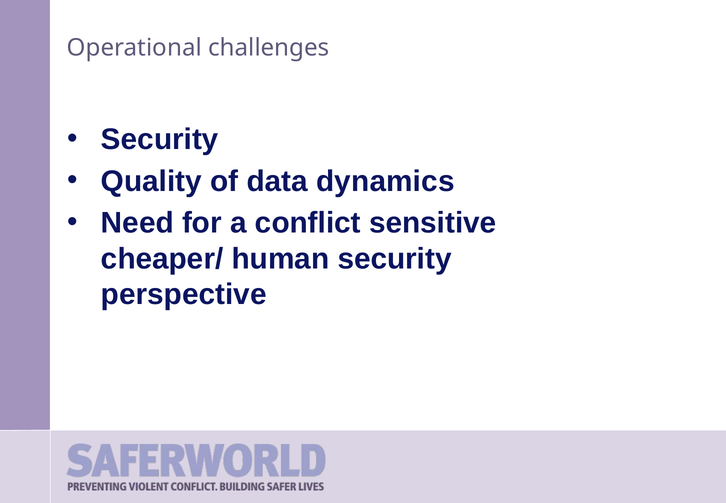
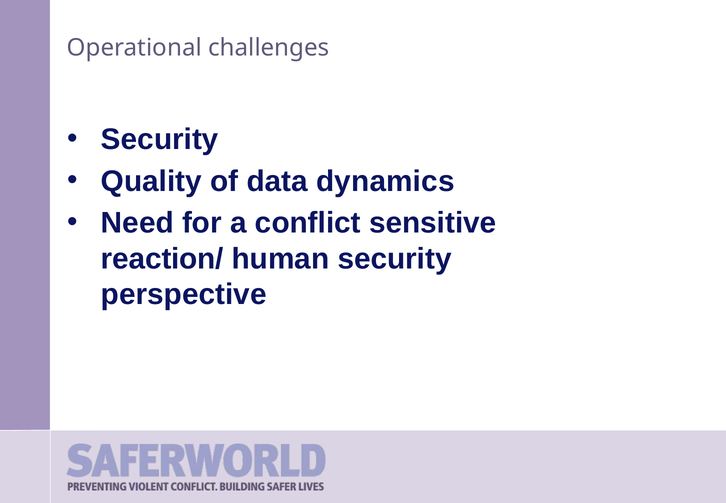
cheaper/: cheaper/ -> reaction/
